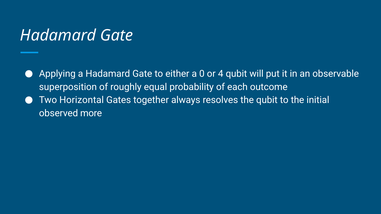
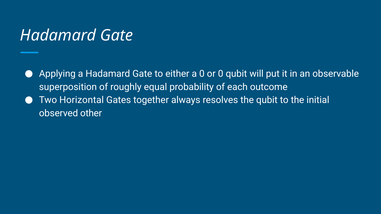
or 4: 4 -> 0
more: more -> other
